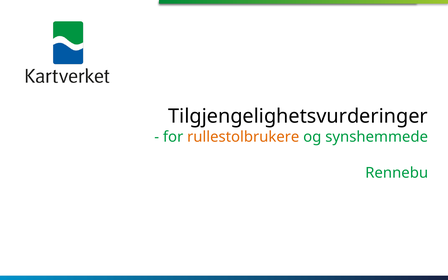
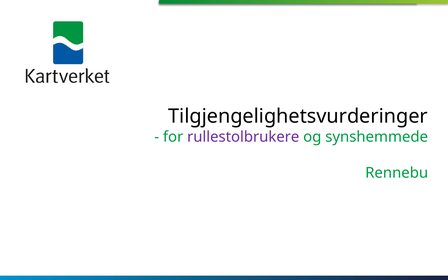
rullestolbrukere colour: orange -> purple
